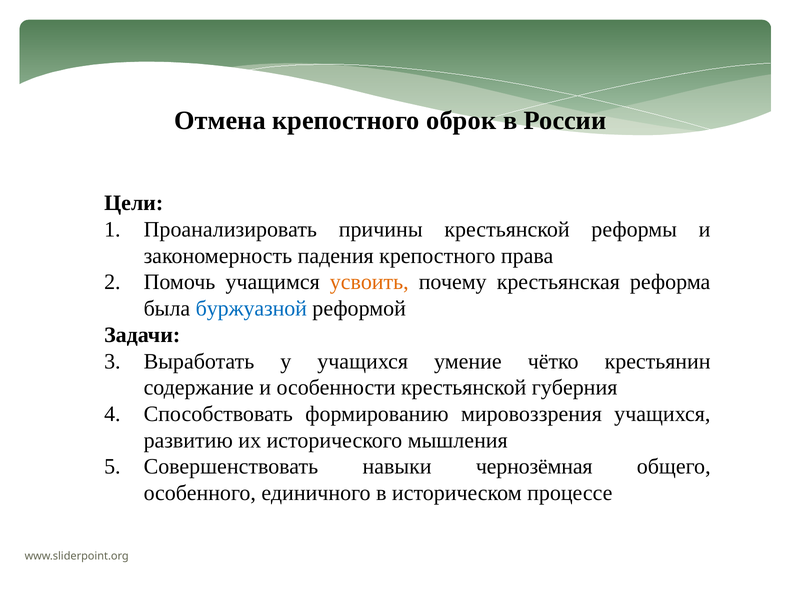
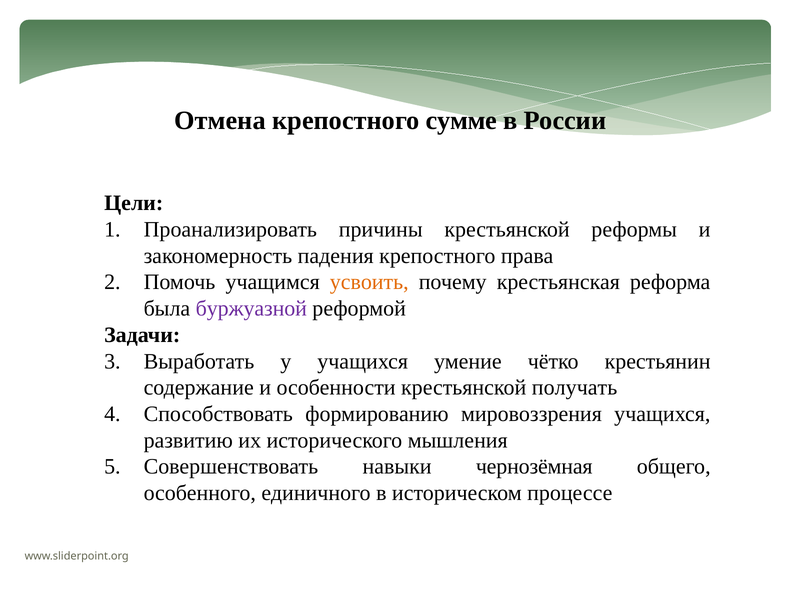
оброк: оброк -> сумме
буржуазной colour: blue -> purple
губерния: губерния -> получать
